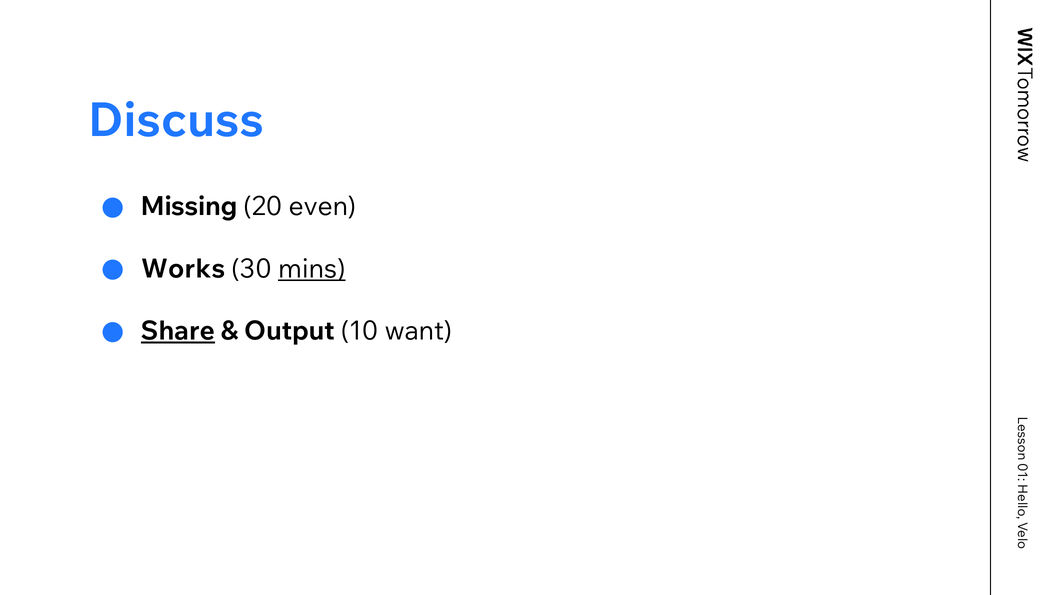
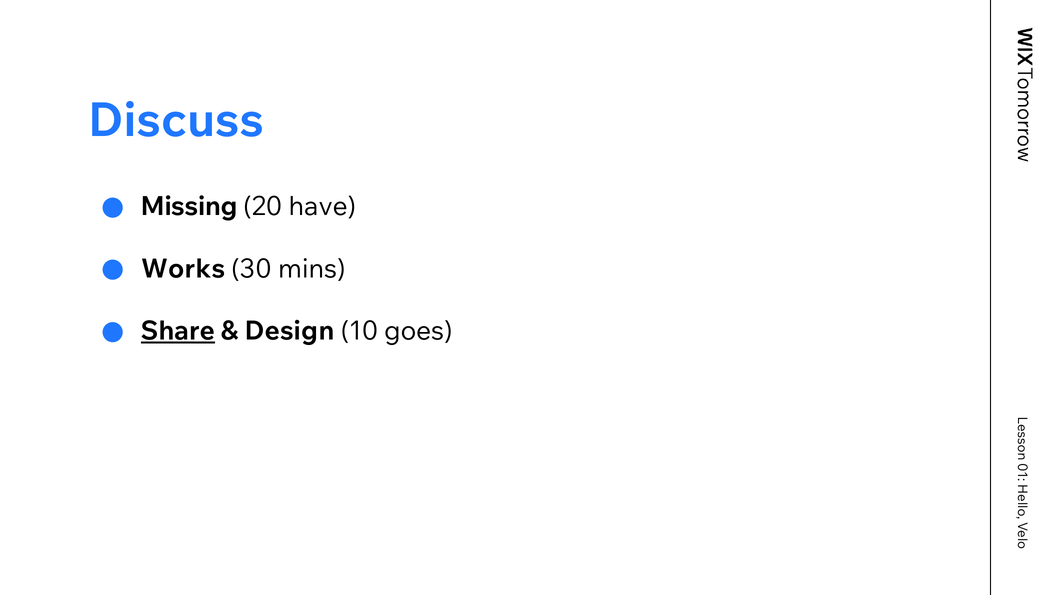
even: even -> have
mins underline: present -> none
Output: Output -> Design
want: want -> goes
